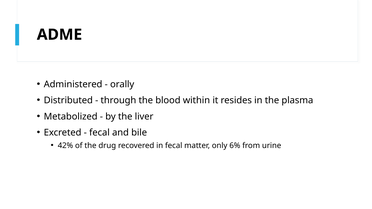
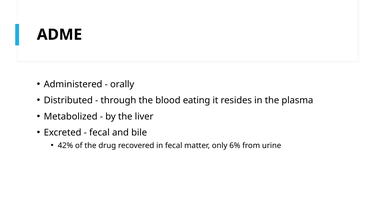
within: within -> eating
